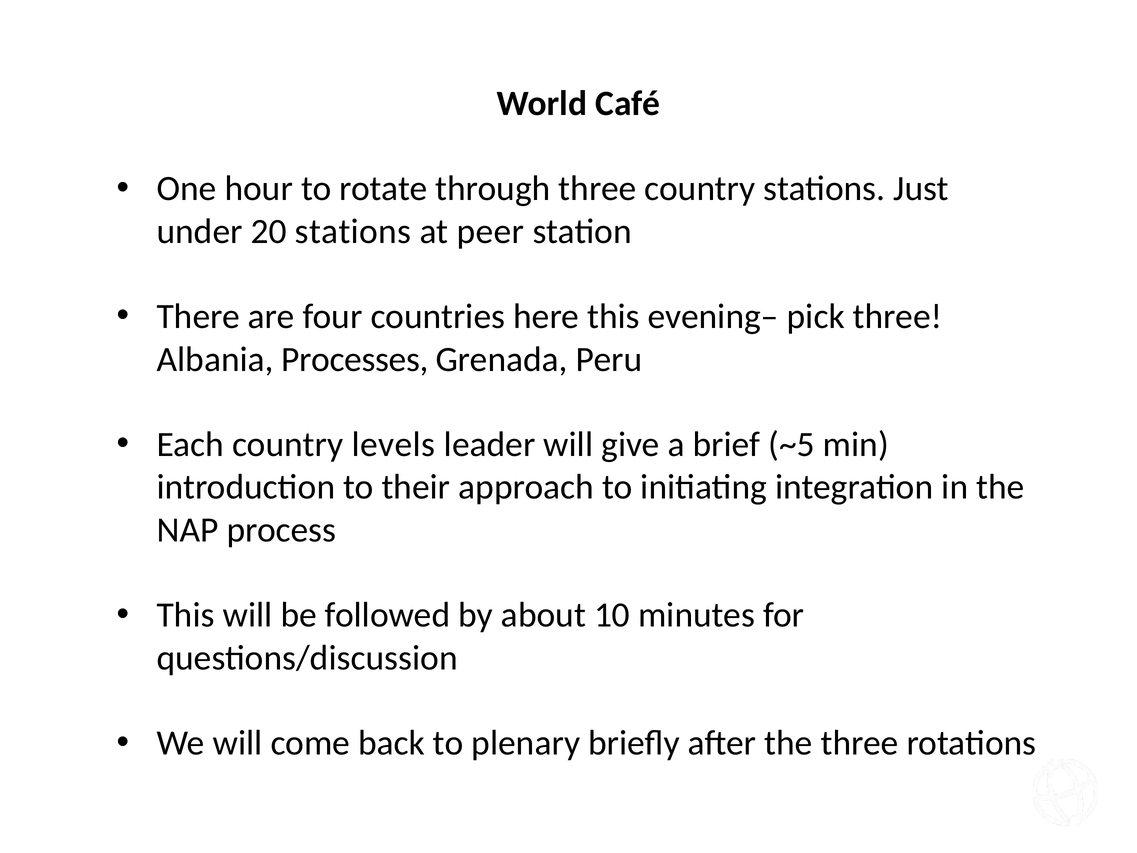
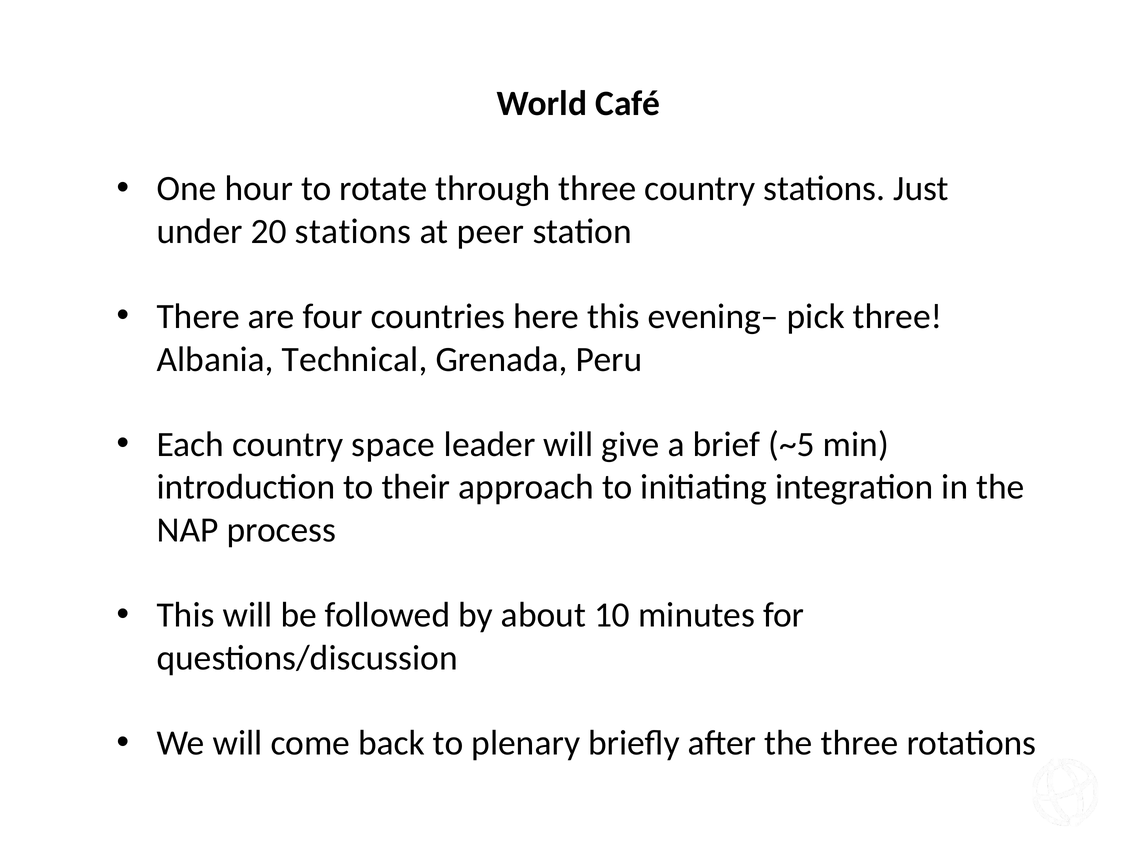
Processes: Processes -> Technical
levels: levels -> space
